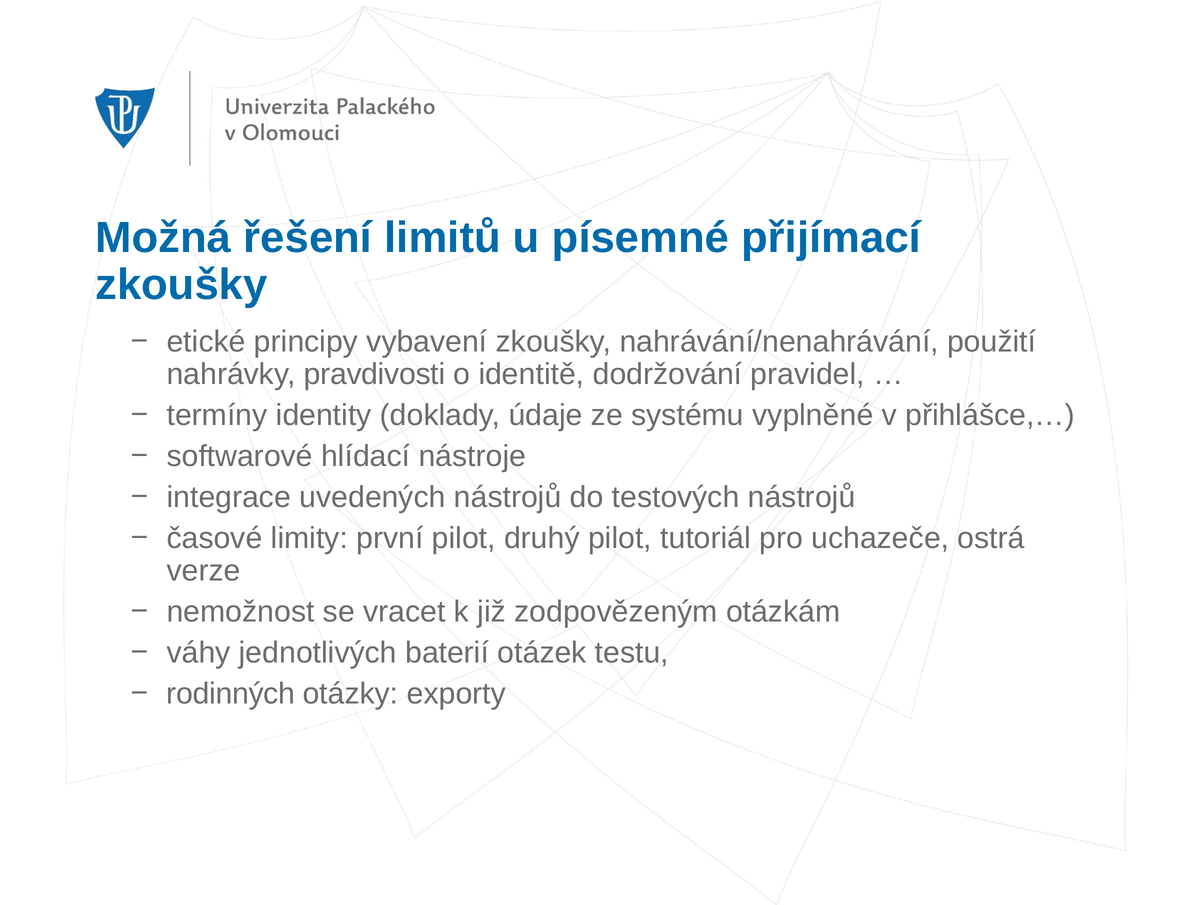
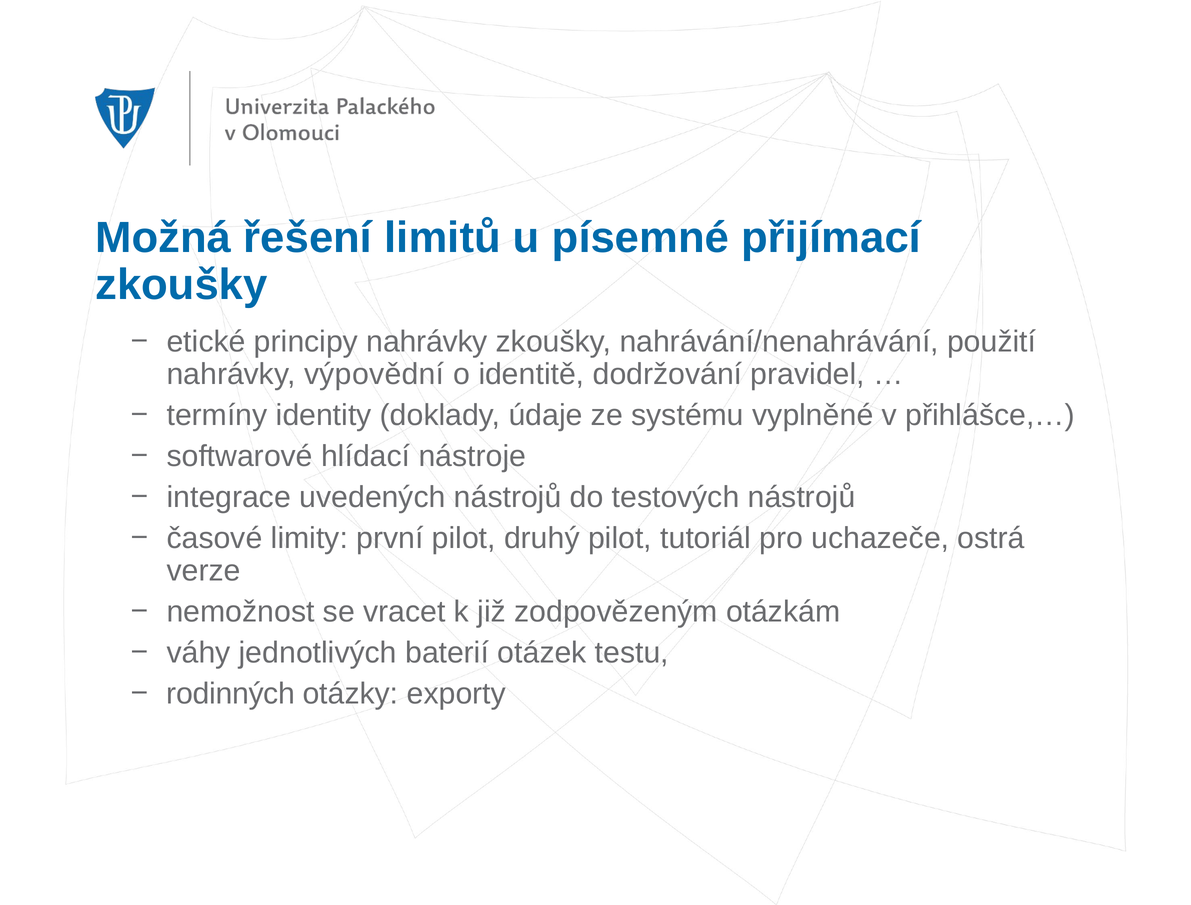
principy vybavení: vybavení -> nahrávky
pravdivosti: pravdivosti -> výpovědní
